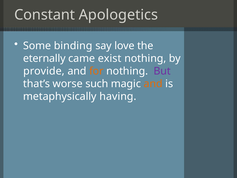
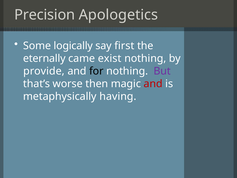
Constant: Constant -> Precision
binding: binding -> logically
love: love -> first
for colour: orange -> black
such: such -> then
and at (153, 84) colour: orange -> red
